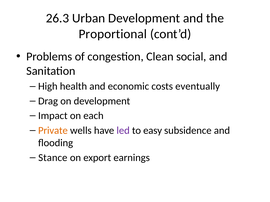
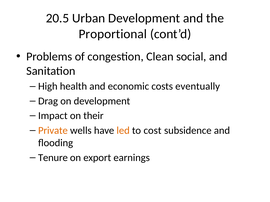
26.3: 26.3 -> 20.5
each: each -> their
led colour: purple -> orange
easy: easy -> cost
Stance: Stance -> Tenure
